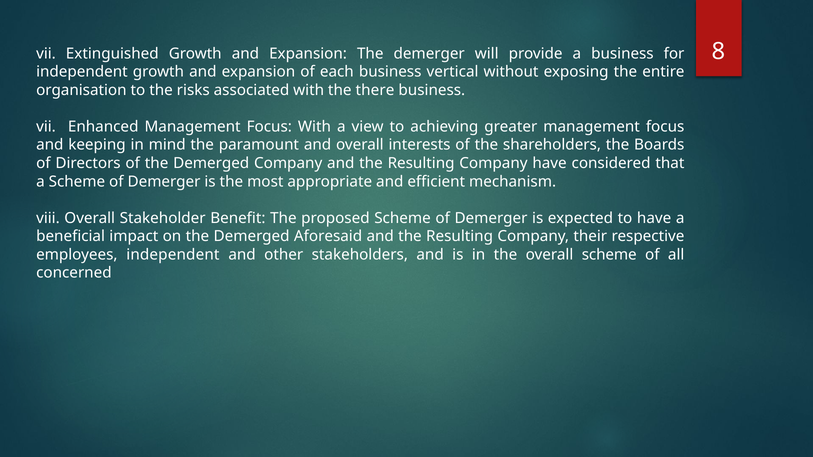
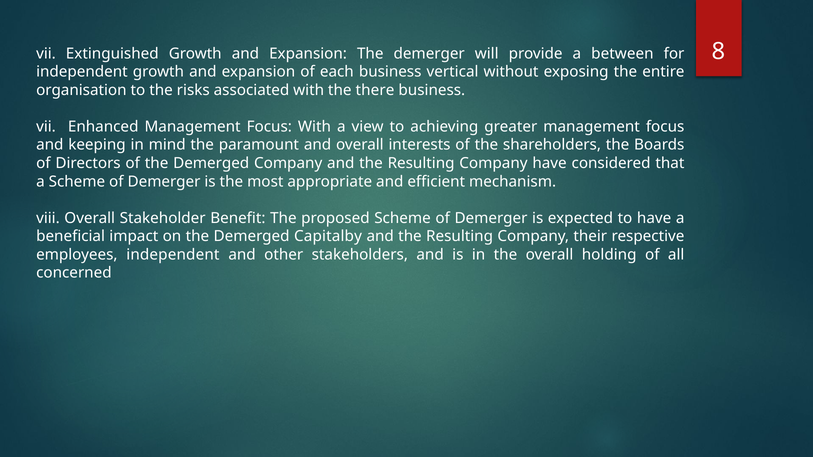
a business: business -> between
Aforesaid: Aforesaid -> Capitalby
overall scheme: scheme -> holding
